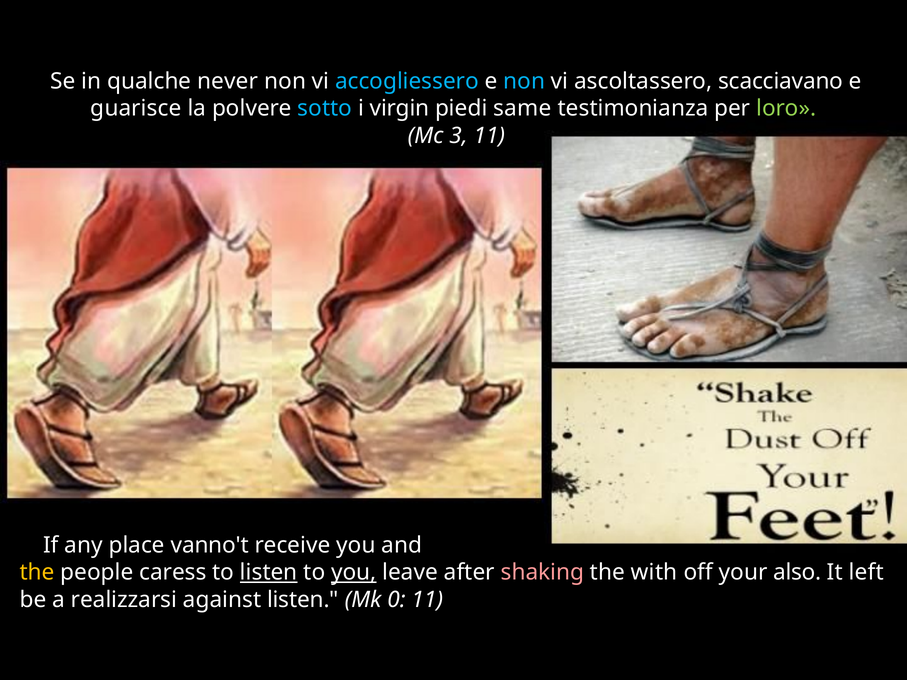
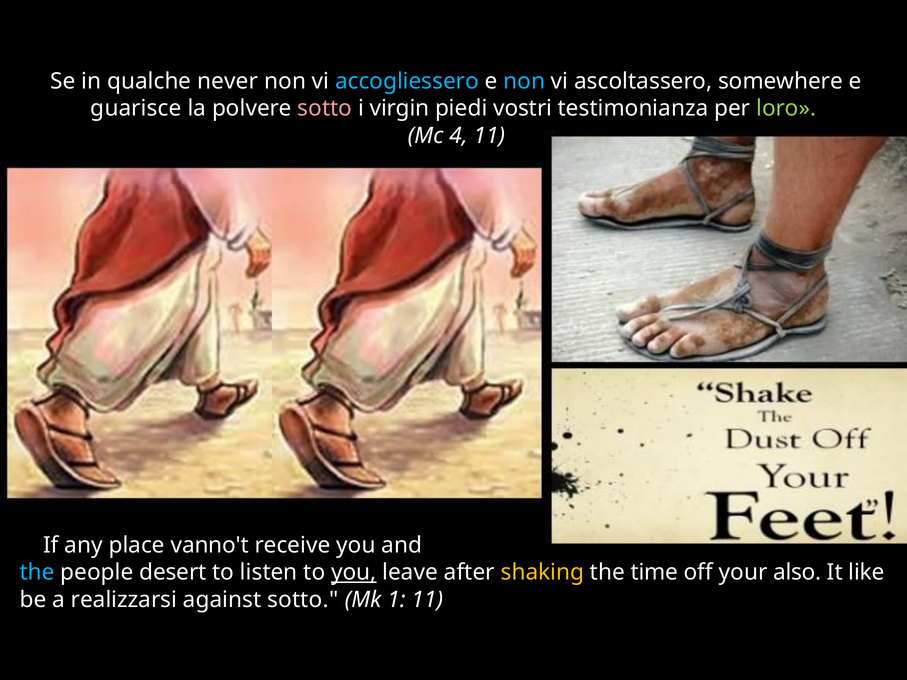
scacciavano: scacciavano -> somewhere
sotto at (325, 108) colour: light blue -> pink
same: same -> vostri
3: 3 -> 4
the at (37, 573) colour: yellow -> light blue
caress: caress -> desert
listen at (269, 573) underline: present -> none
shaking colour: pink -> yellow
with: with -> time
left: left -> like
against listen: listen -> sotto
0: 0 -> 1
